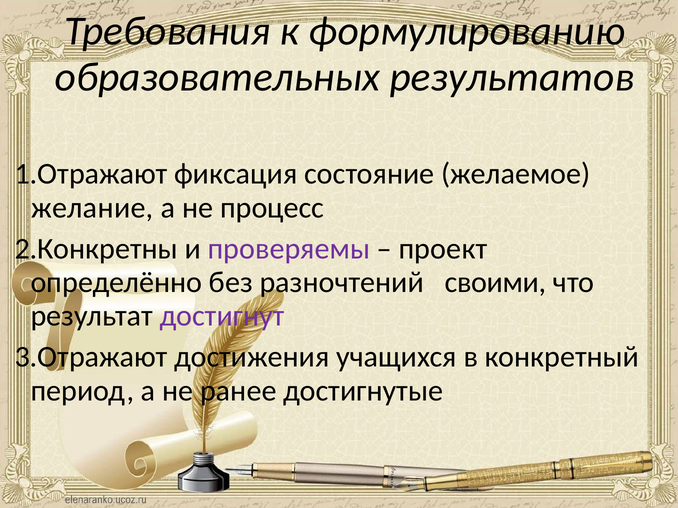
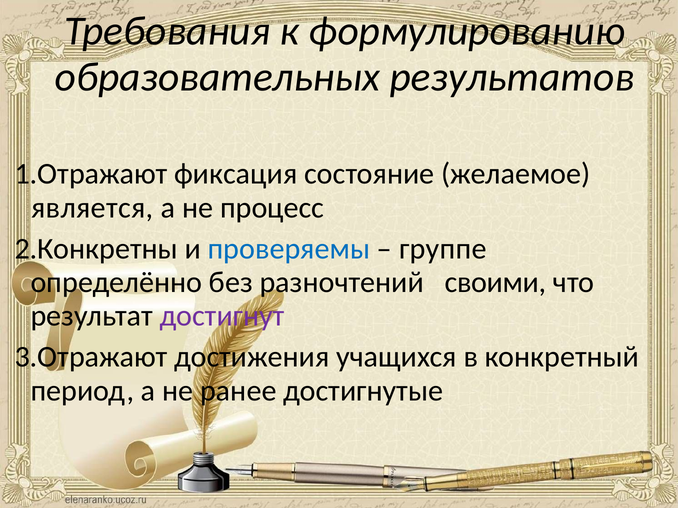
желание: желание -> является
проверяемы colour: purple -> blue
проект: проект -> группе
